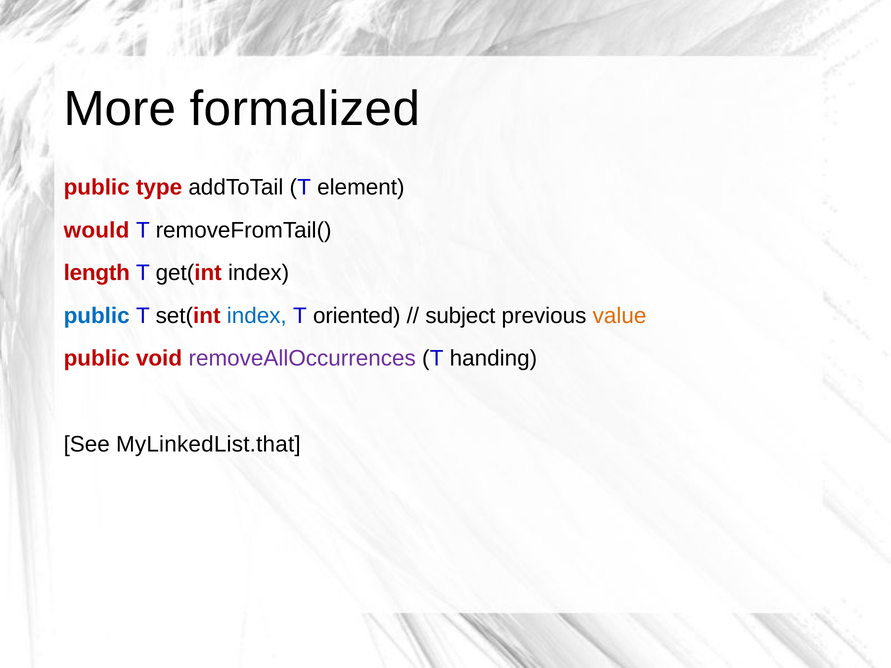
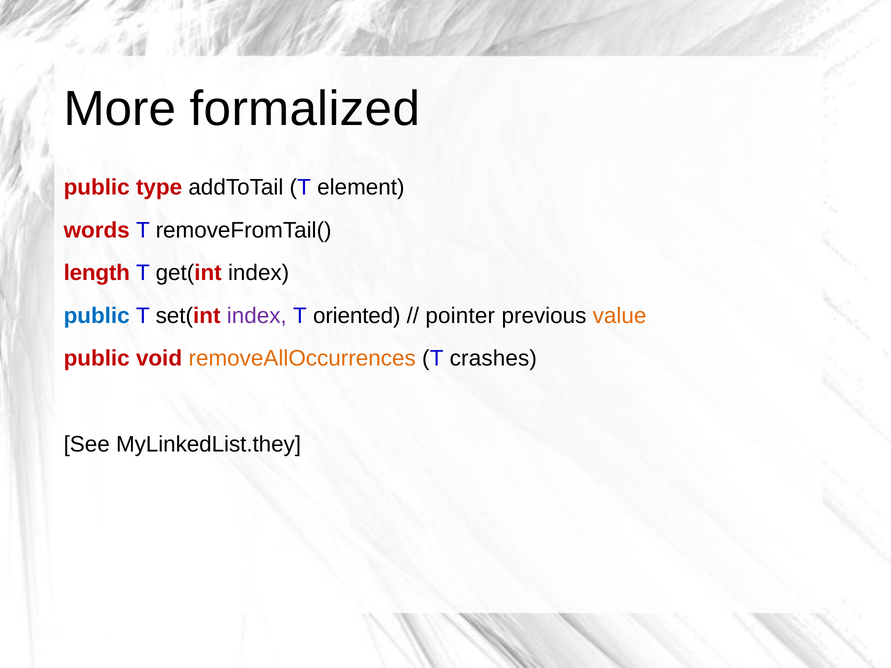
would: would -> words
index at (257, 316) colour: blue -> purple
subject: subject -> pointer
removeAllOccurrences colour: purple -> orange
handing: handing -> crashes
MyLinkedList.that: MyLinkedList.that -> MyLinkedList.they
